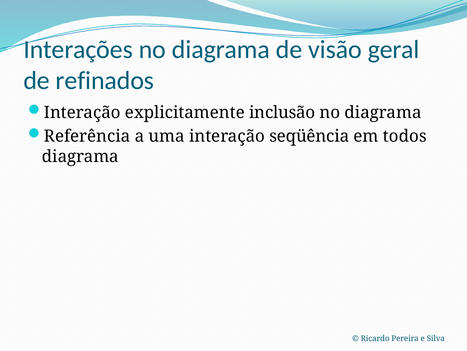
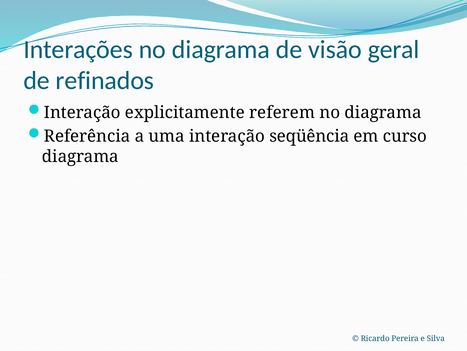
inclusão: inclusão -> referem
todos: todos -> curso
